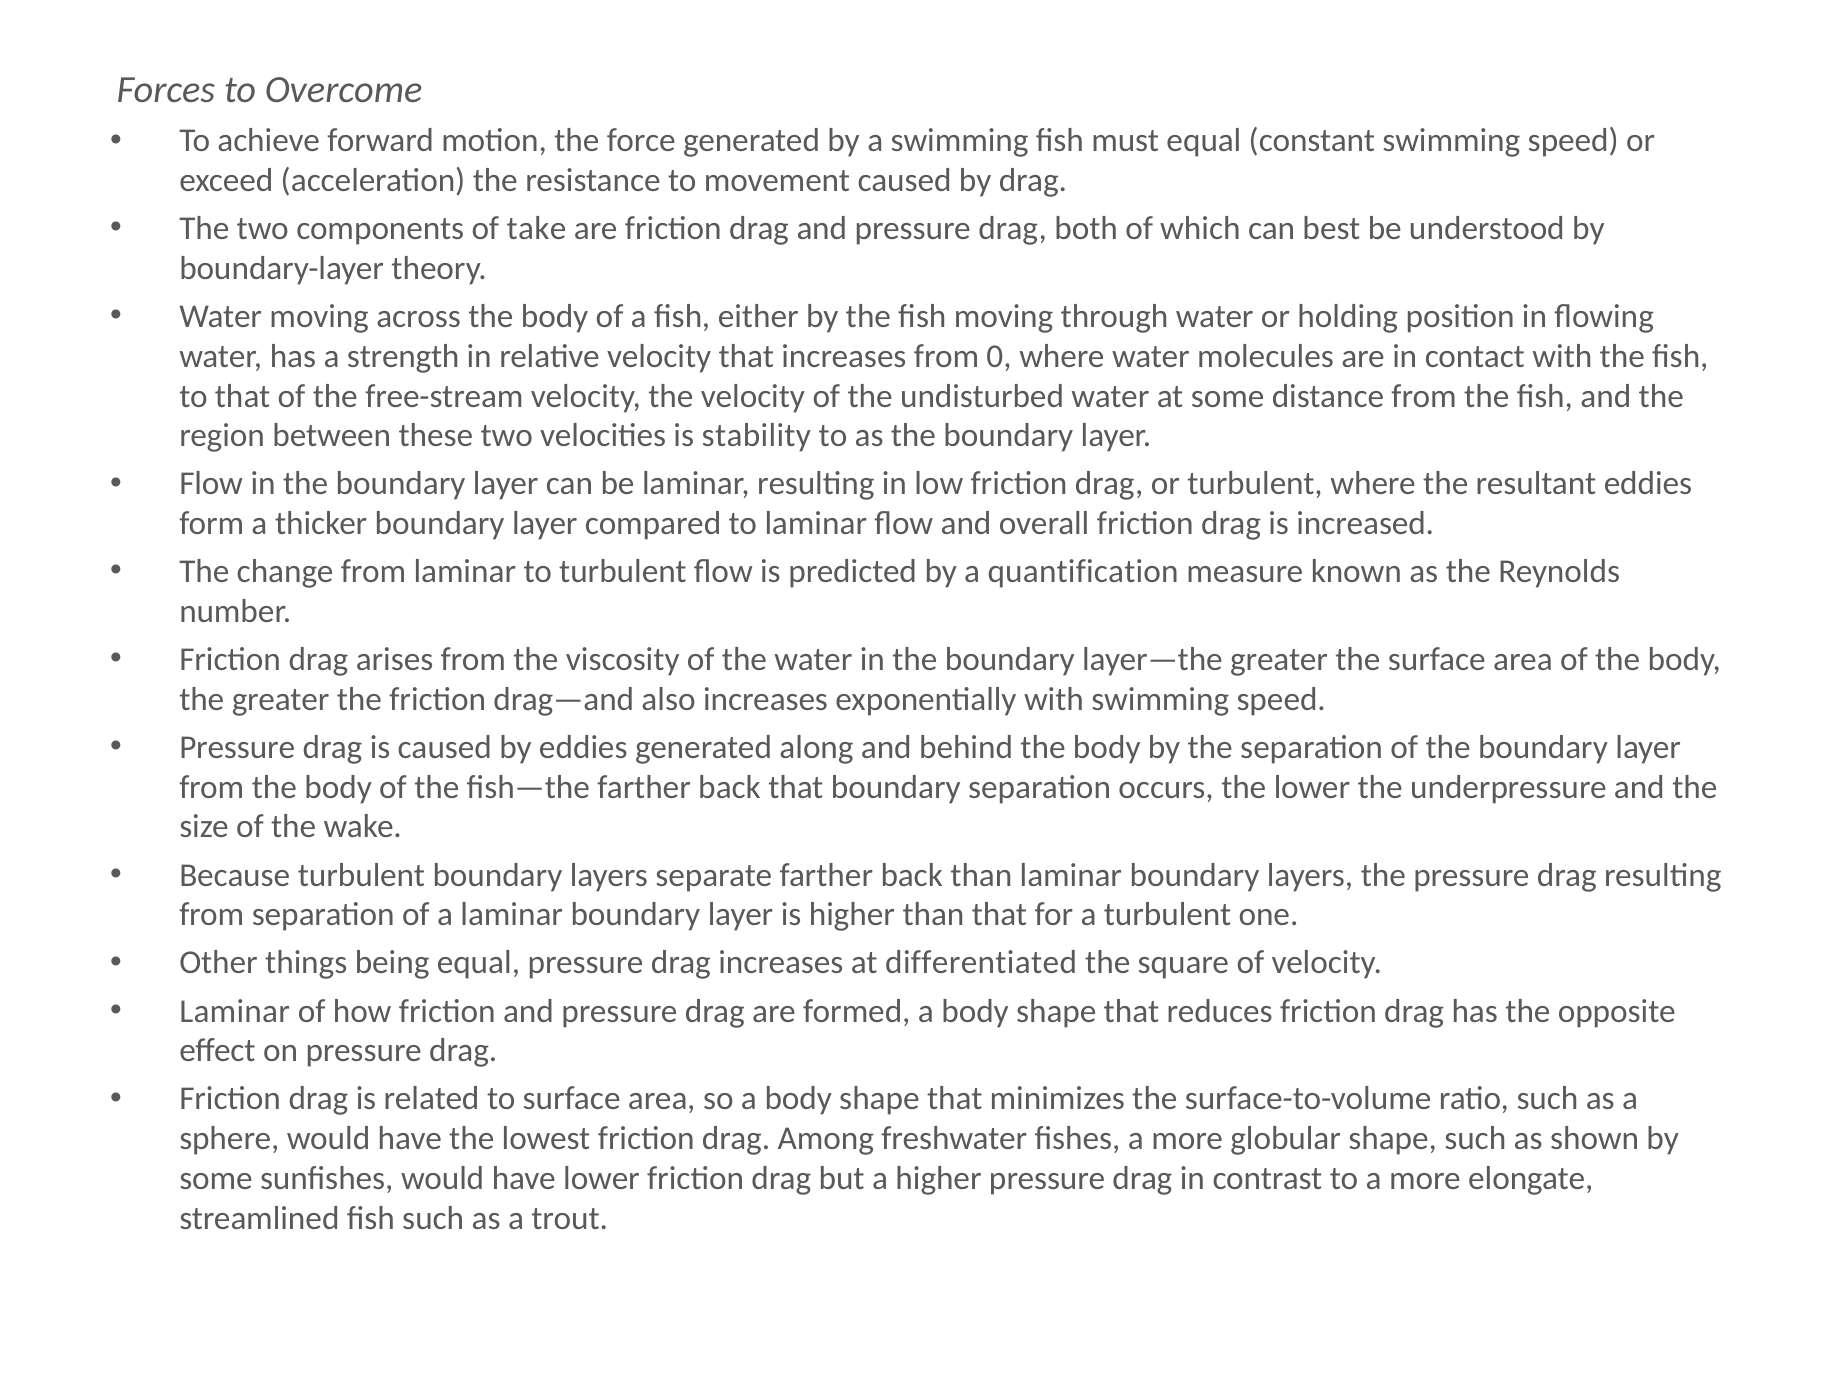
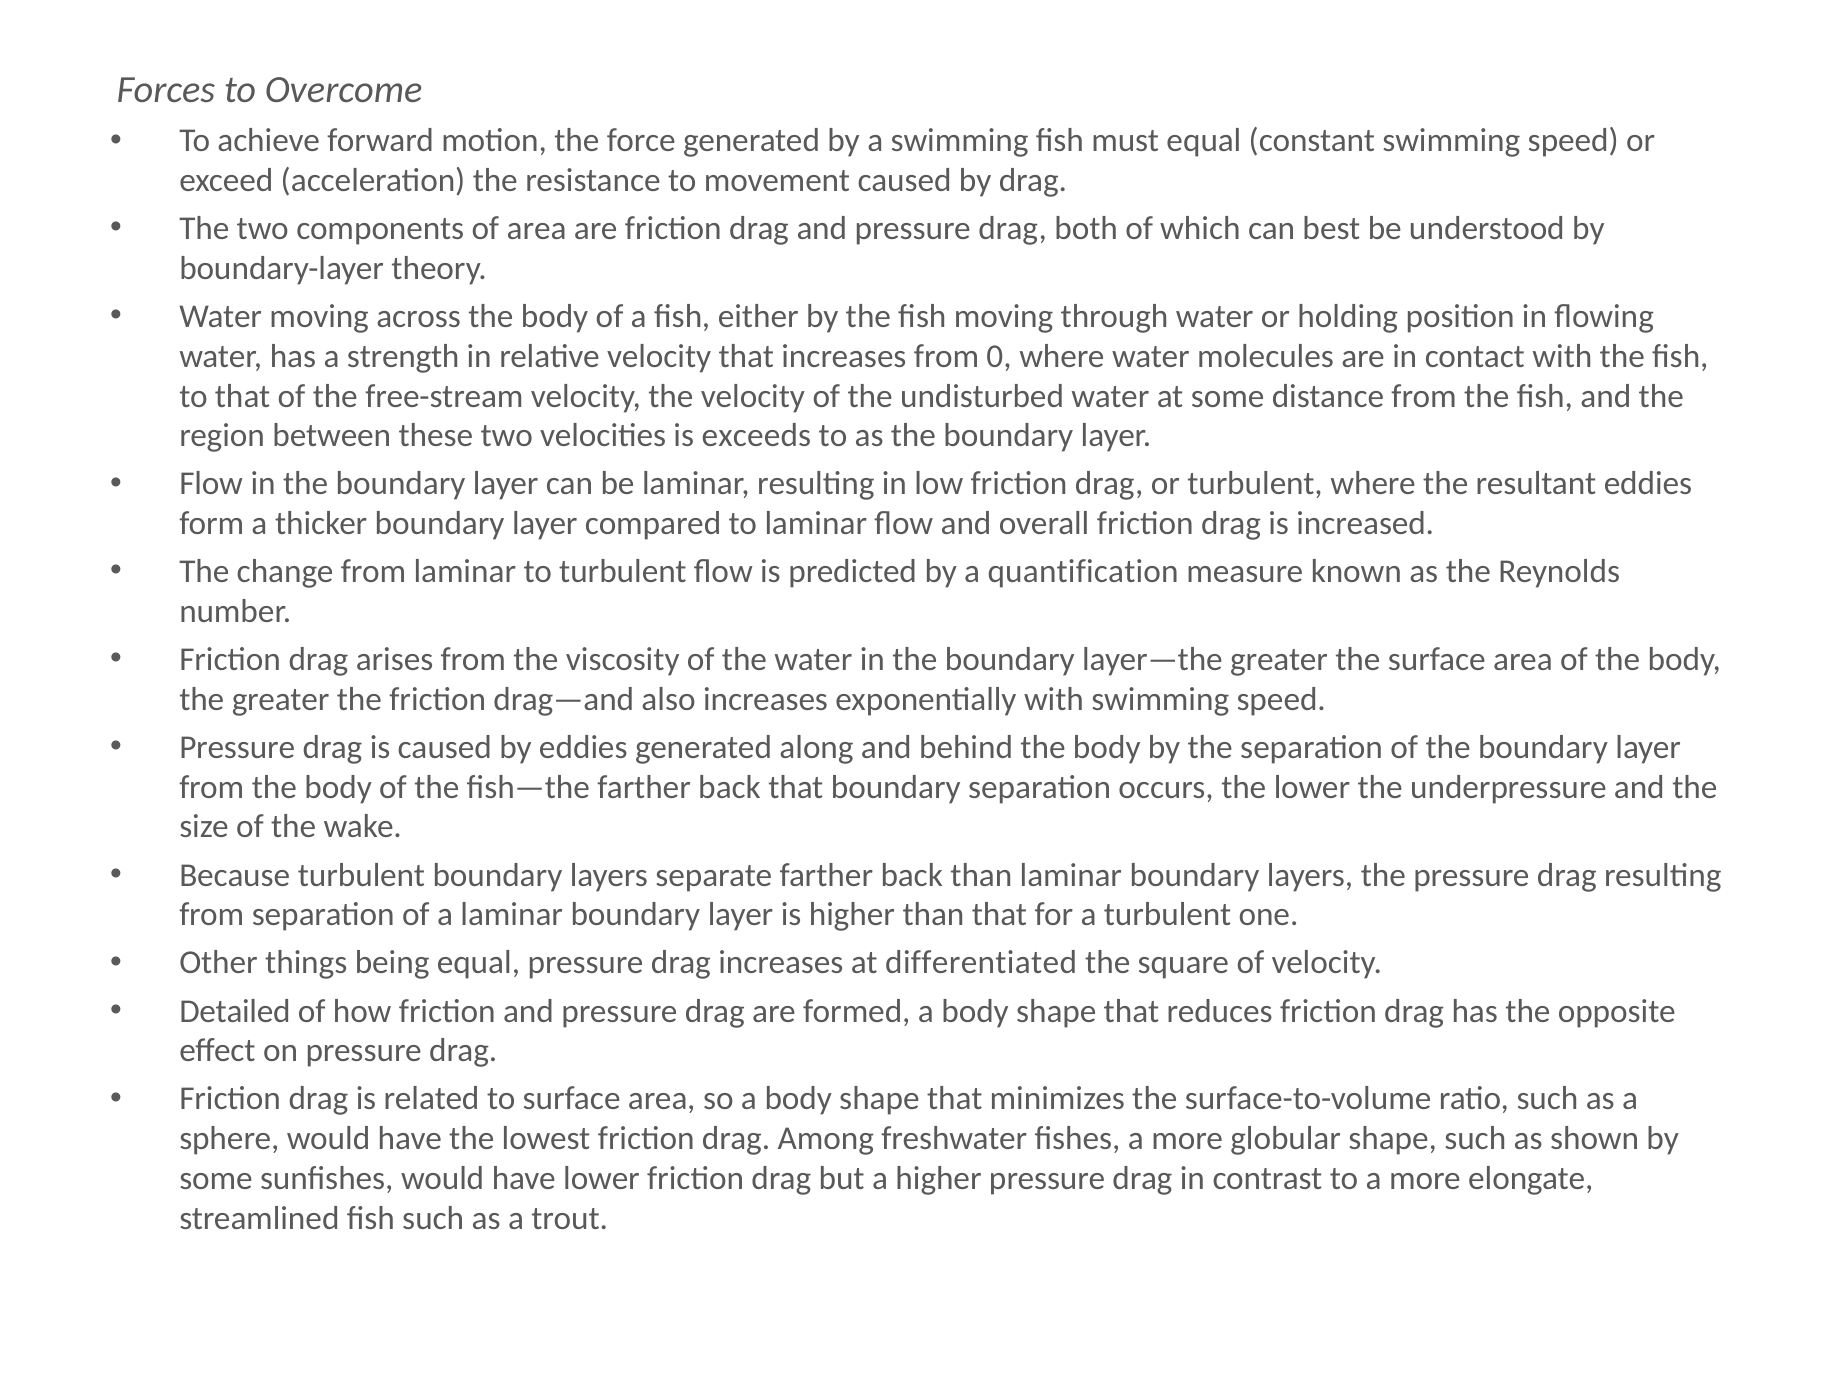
of take: take -> area
stability: stability -> exceeds
Laminar at (235, 1011): Laminar -> Detailed
